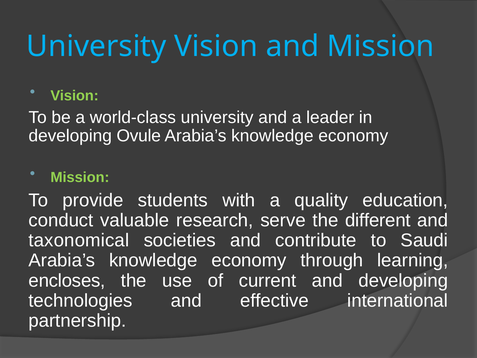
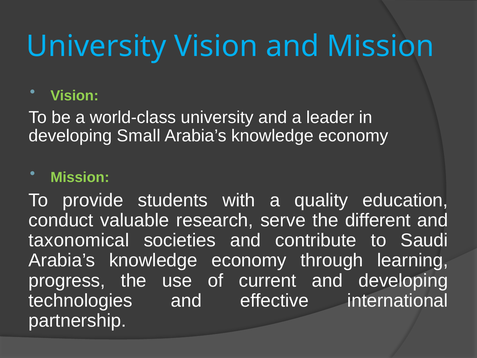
Ovule: Ovule -> Small
encloses: encloses -> progress
